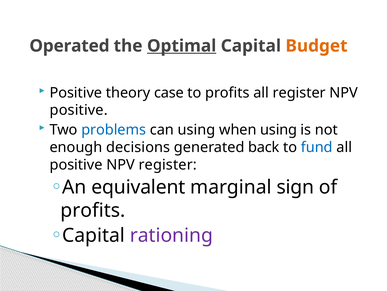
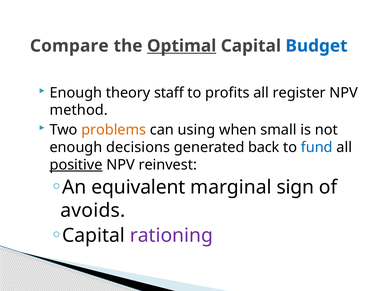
Operated: Operated -> Compare
Budget colour: orange -> blue
Positive at (76, 92): Positive -> Enough
case: case -> staff
positive at (79, 110): positive -> method
problems colour: blue -> orange
when using: using -> small
positive at (76, 164) underline: none -> present
NPV register: register -> reinvest
profits at (93, 210): profits -> avoids
